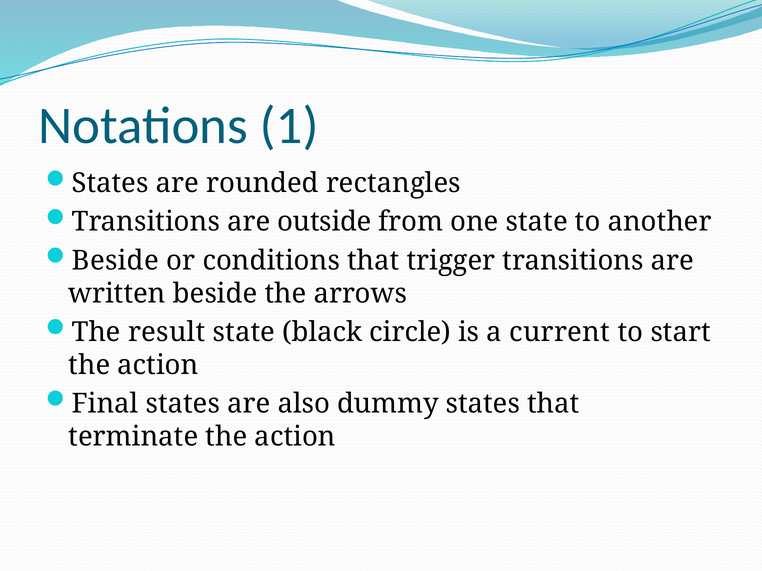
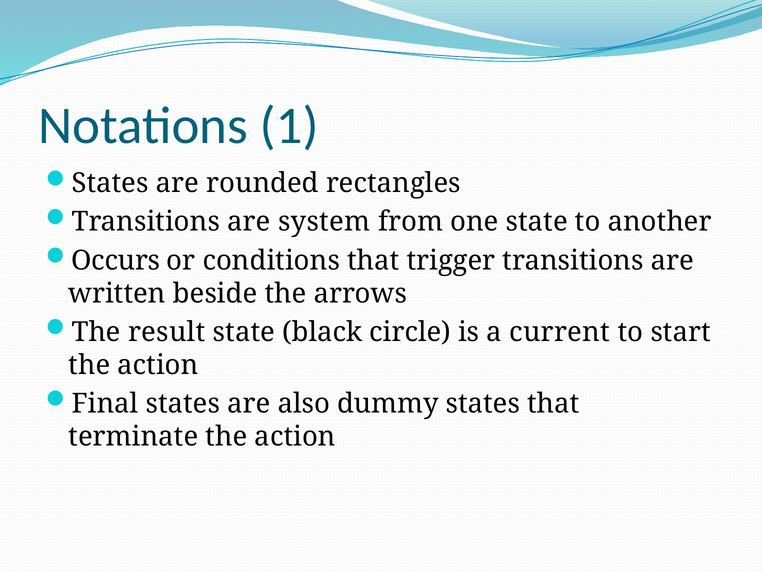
outside: outside -> system
Beside at (115, 261): Beside -> Occurs
